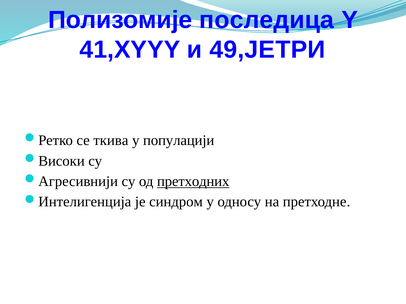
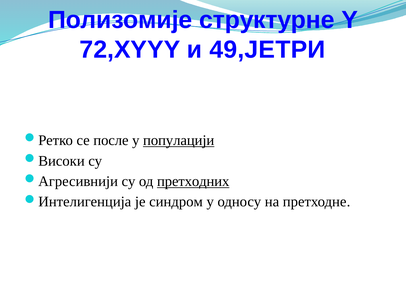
последица: последица -> структурне
41,XYYY: 41,XYYY -> 72,XYYY
ткива: ткива -> после
популацији underline: none -> present
